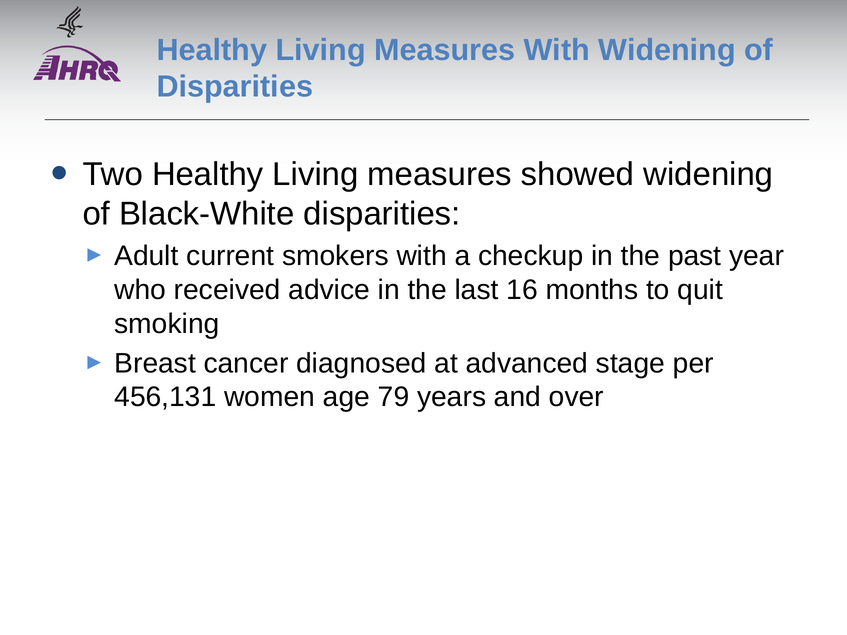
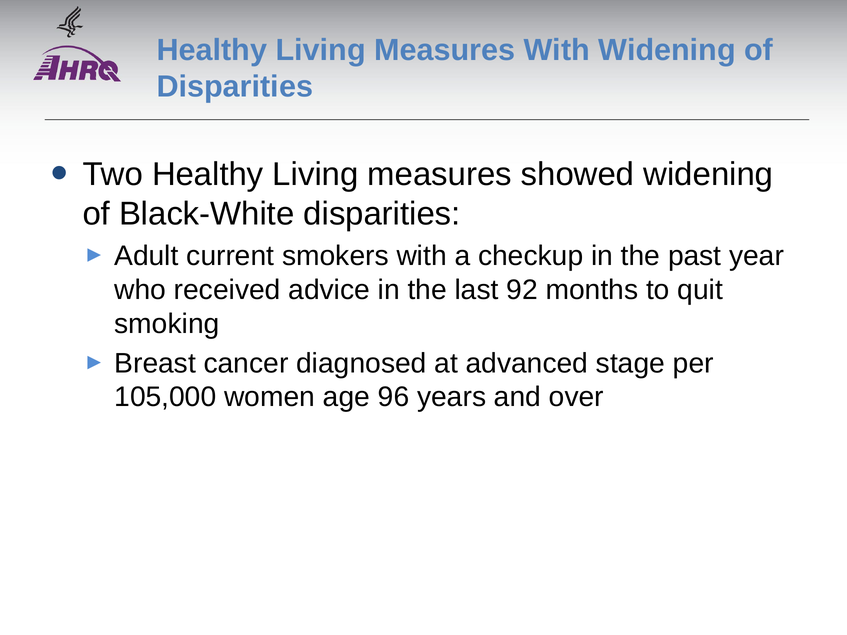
16: 16 -> 92
456,131: 456,131 -> 105,000
79: 79 -> 96
